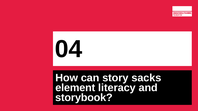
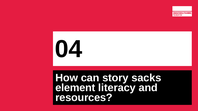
storybook: storybook -> resources
